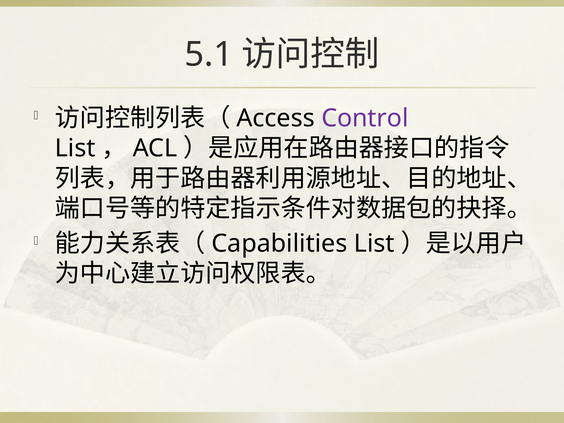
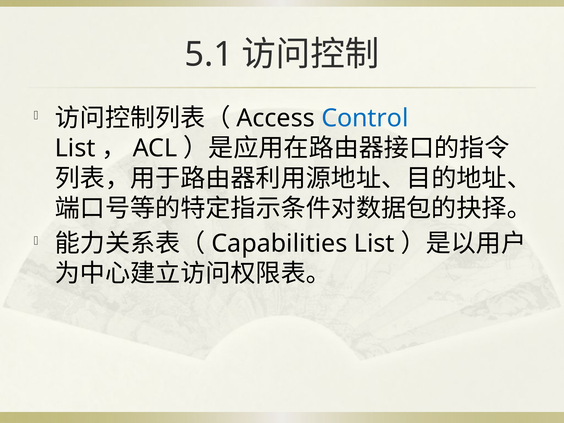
Control colour: purple -> blue
